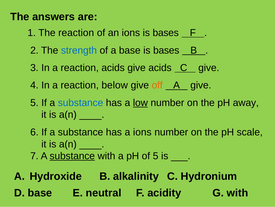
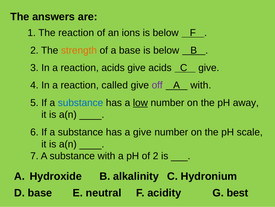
bases at (166, 33): bases -> below
strength colour: blue -> orange
base is bases: bases -> below
below: below -> called
off colour: orange -> purple
A give: give -> with
a ions: ions -> give
substance at (72, 156) underline: present -> none
of 5: 5 -> 2
G with: with -> best
